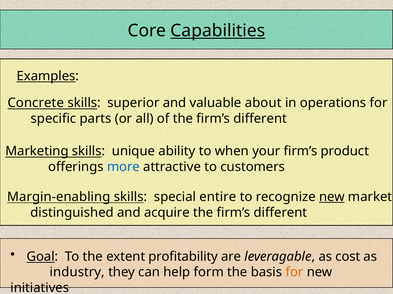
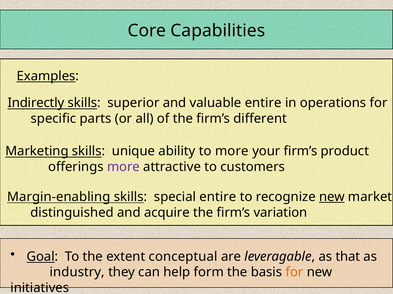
Capabilities underline: present -> none
Concrete: Concrete -> Indirectly
valuable about: about -> entire
to when: when -> more
more at (123, 167) colour: blue -> purple
different at (280, 213): different -> variation
profitability: profitability -> conceptual
cost: cost -> that
